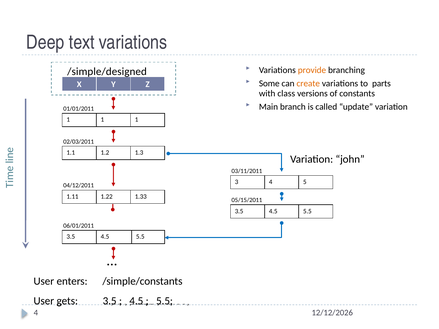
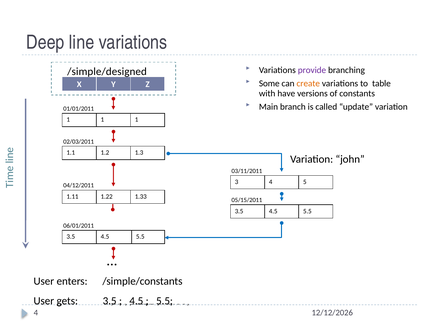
text: text -> line
provide colour: orange -> purple
parts: parts -> table
class: class -> have
